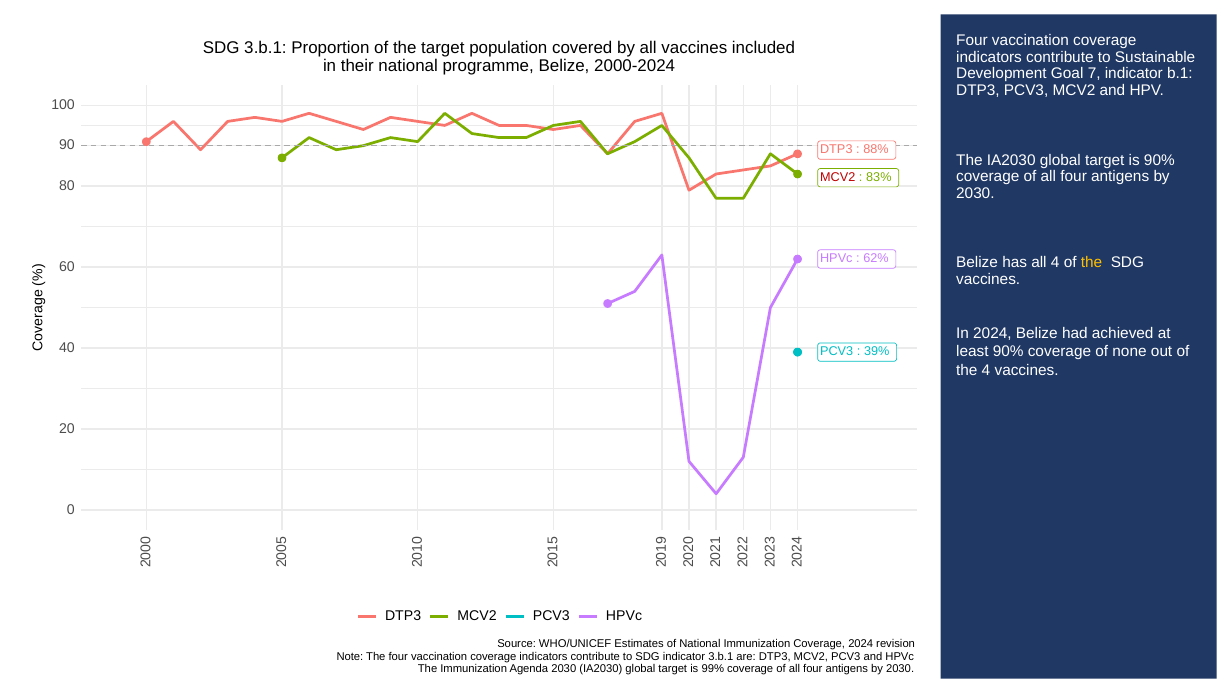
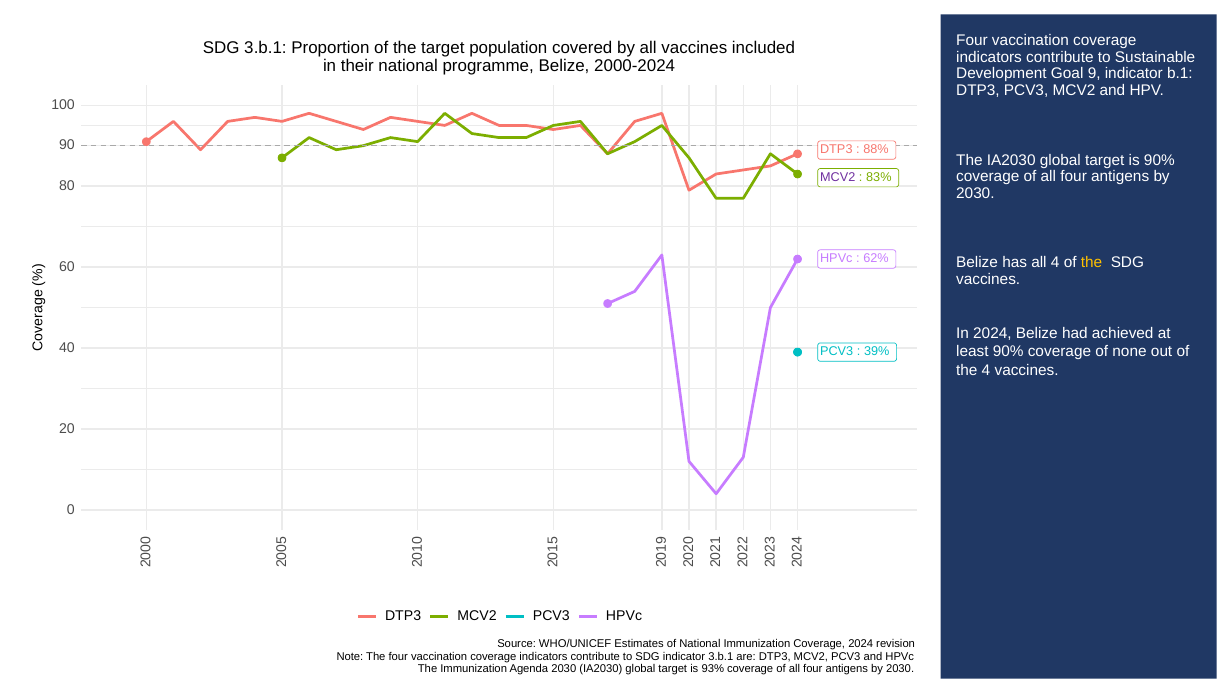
Goal 7: 7 -> 9
MCV2 at (838, 177) colour: red -> purple
99%: 99% -> 93%
